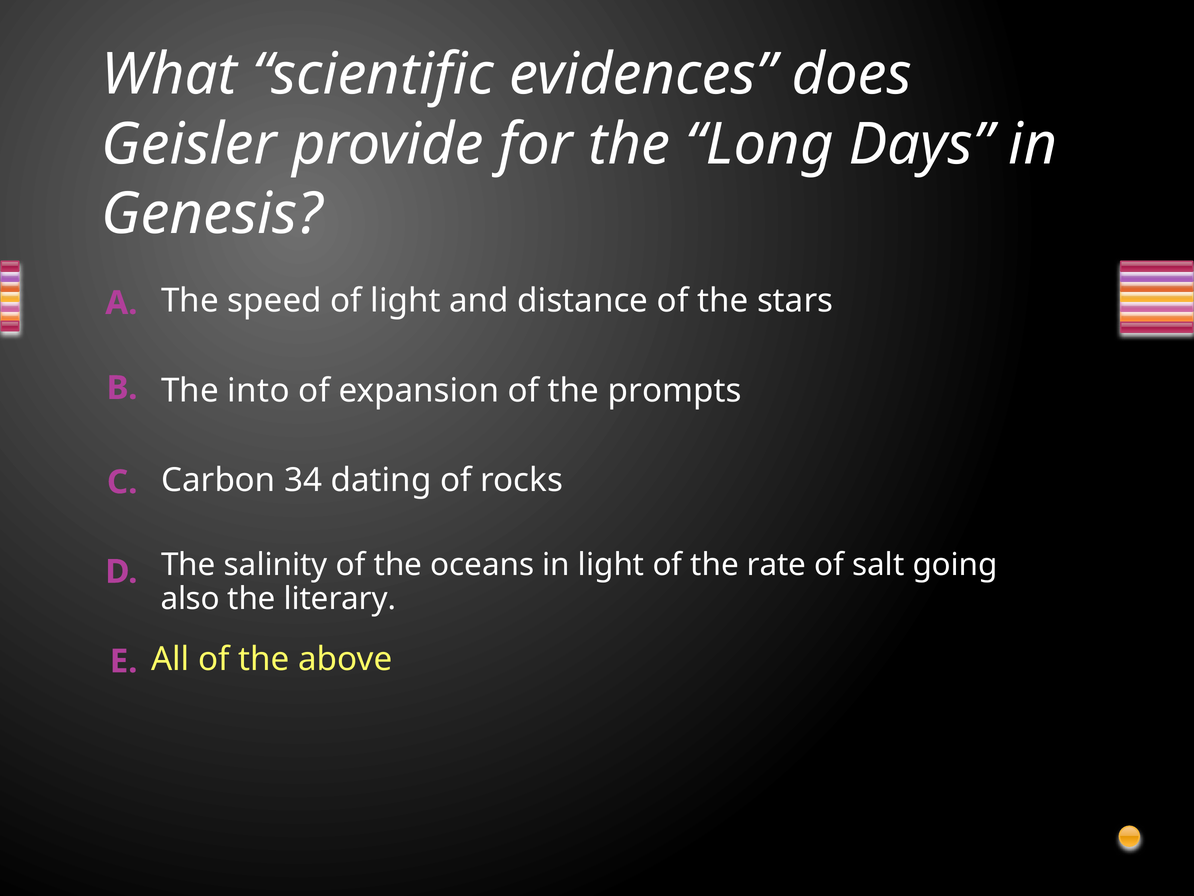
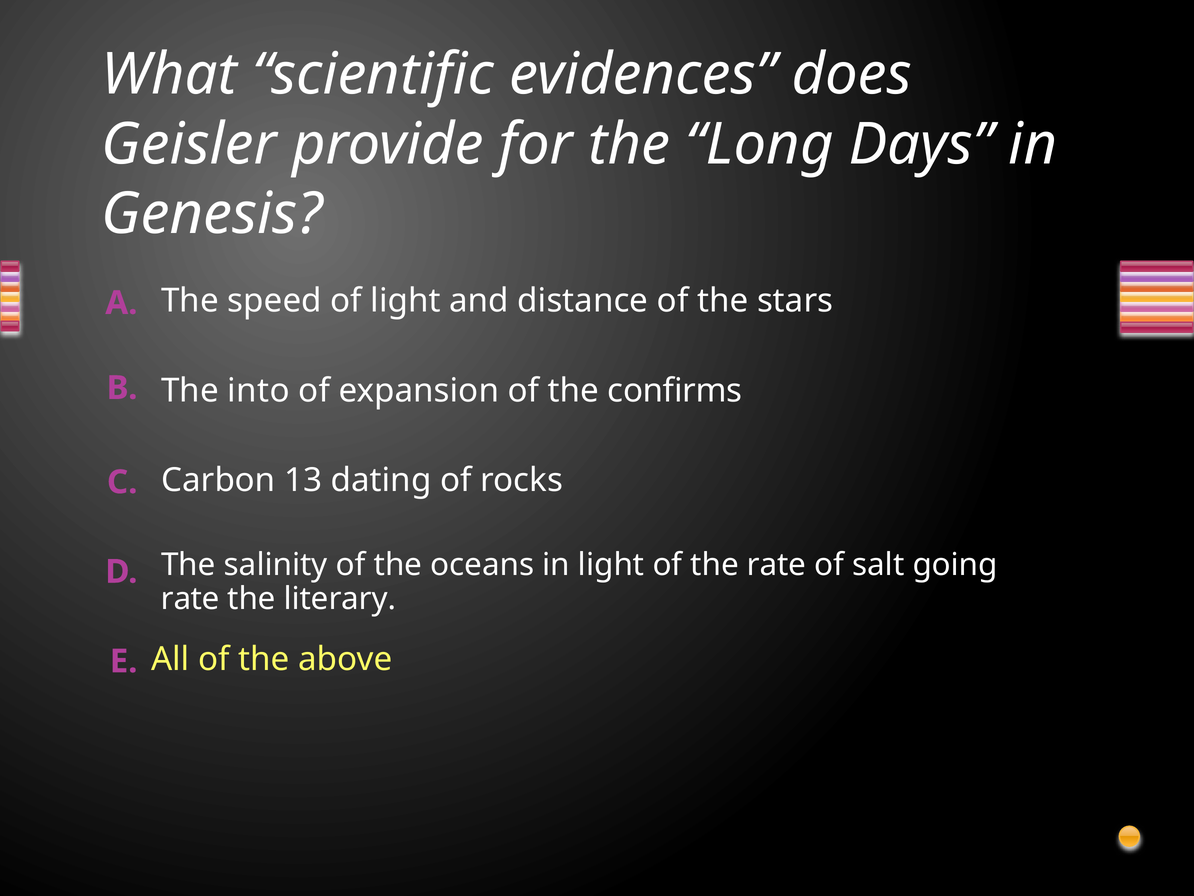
prompts: prompts -> confirms
34: 34 -> 13
also at (190, 598): also -> rate
